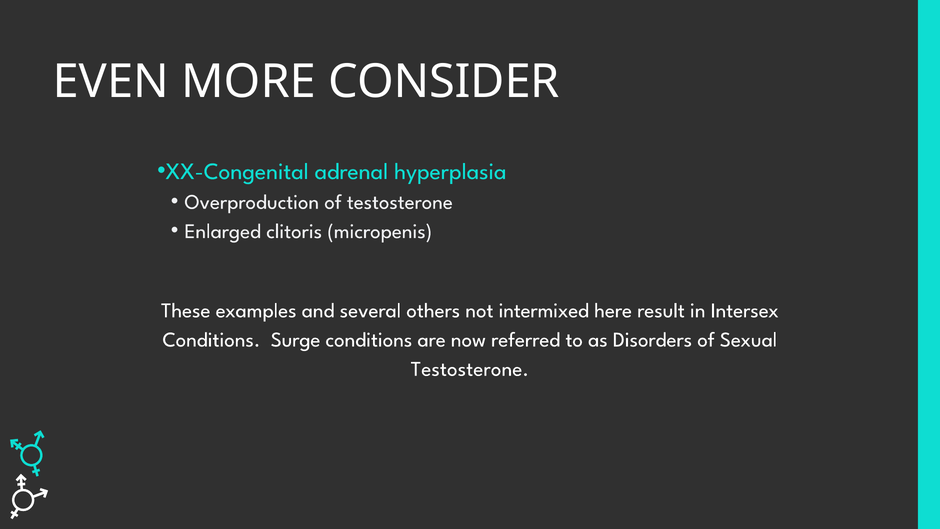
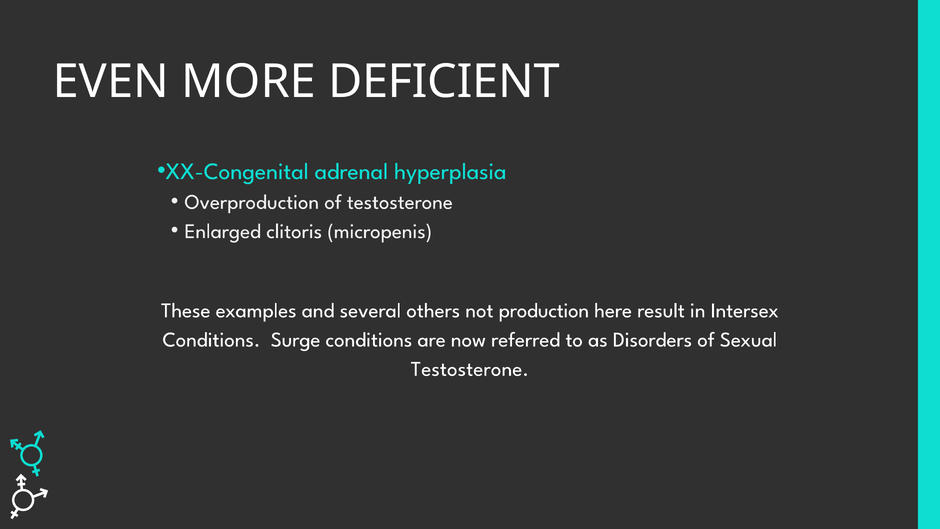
CONSIDER: CONSIDER -> DEFICIENT
intermixed: intermixed -> production
